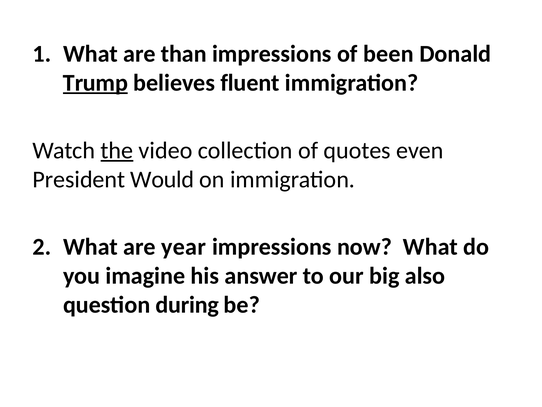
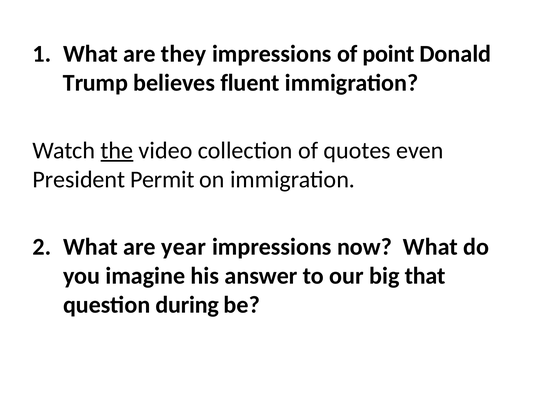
than: than -> they
been: been -> point
Trump underline: present -> none
Would: Would -> Permit
also: also -> that
